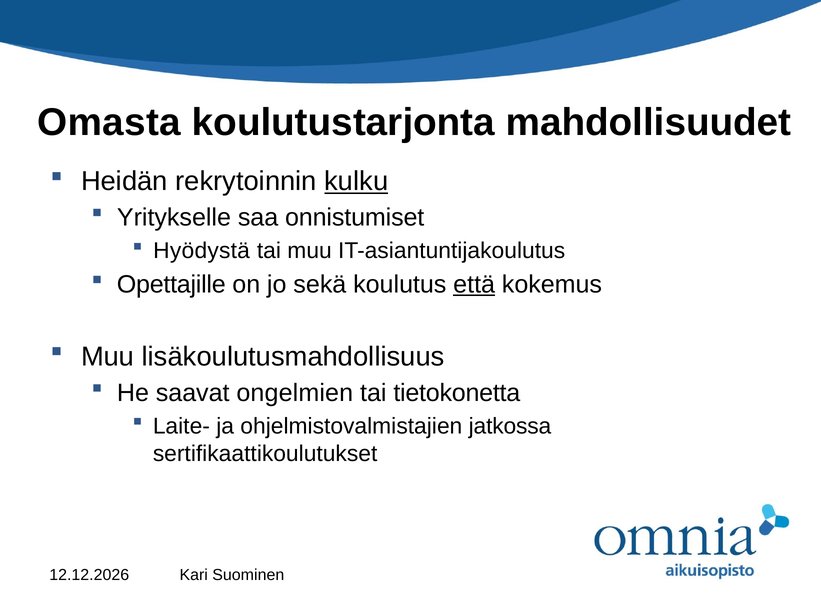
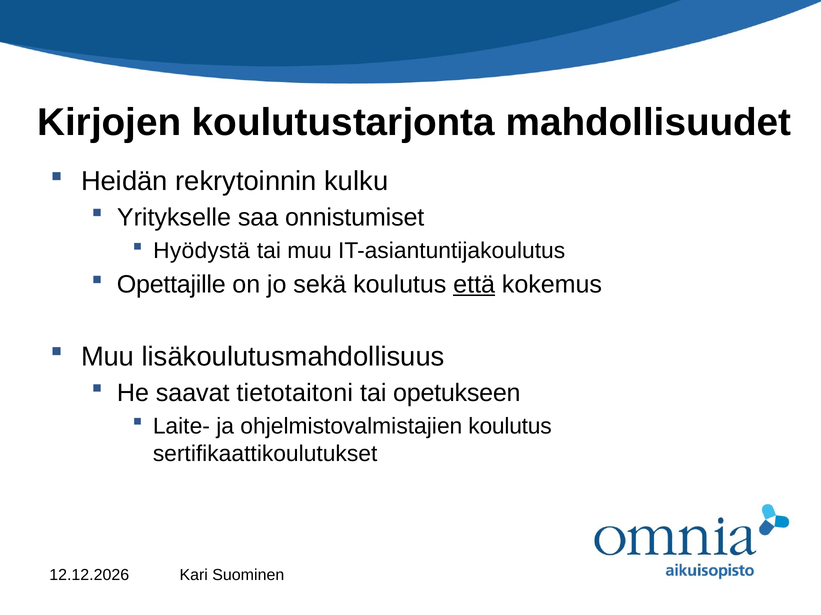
Omasta: Omasta -> Kirjojen
kulku underline: present -> none
ongelmien: ongelmien -> tietotaitoni
tietokonetta: tietokonetta -> opetukseen
ohjelmistovalmistajien jatkossa: jatkossa -> koulutus
